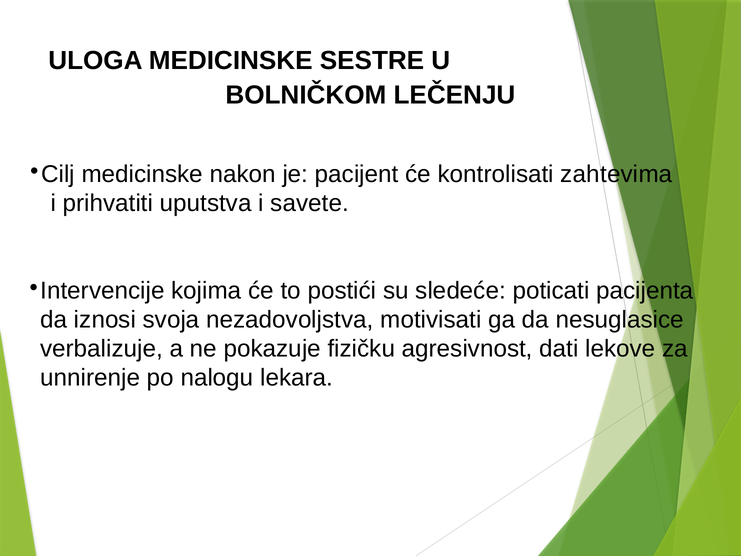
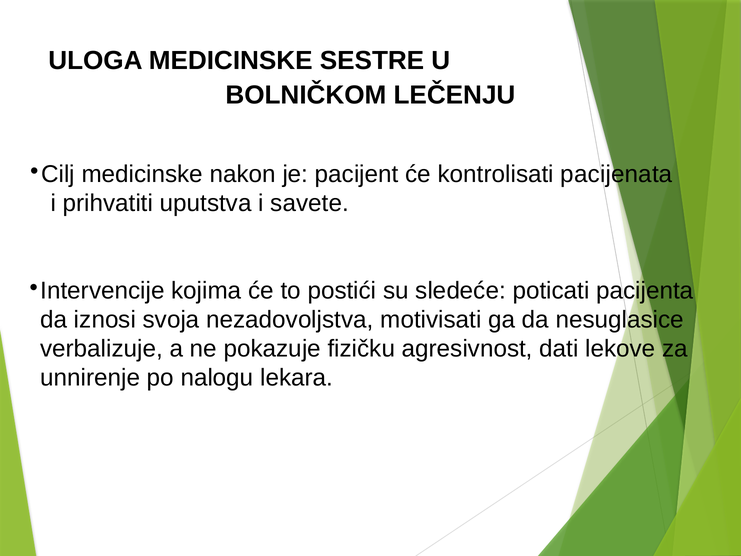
zahtevima: zahtevima -> pacijenata
